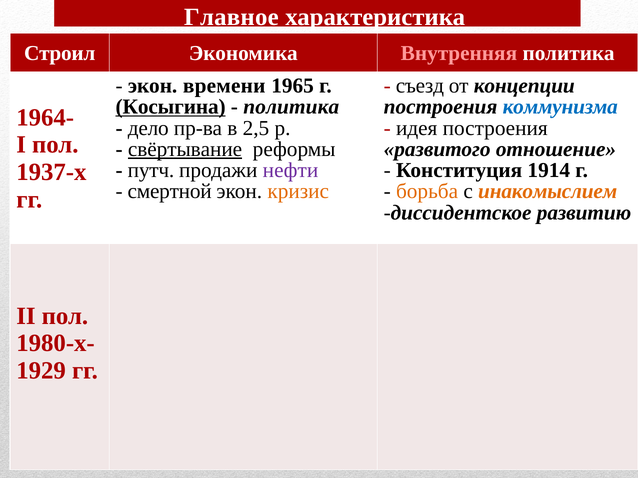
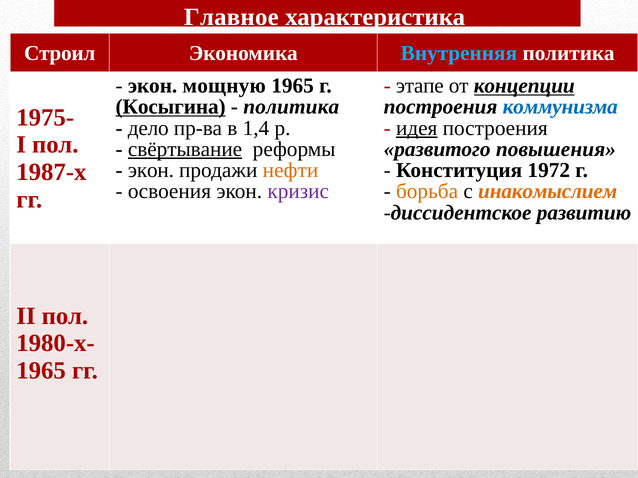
Внутренняя colour: pink -> light blue
времени: времени -> мощную
съезд: съезд -> этапе
концепции underline: none -> present
1964-: 1964- -> 1975-
2,5: 2,5 -> 1,4
идея underline: none -> present
отношение: отношение -> повышения
путч at (151, 170): путч -> экон
нефти colour: purple -> orange
1914: 1914 -> 1972
1937-х: 1937-х -> 1987-х
смертной: смертной -> освоения
кризис colour: orange -> purple
1929 at (41, 371): 1929 -> 1965
